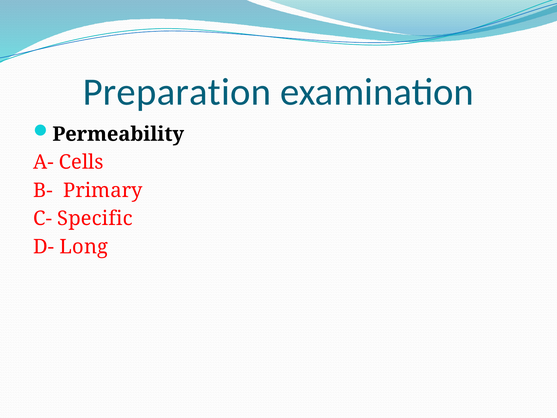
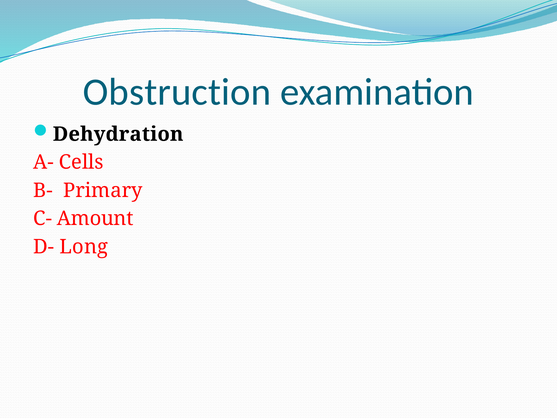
Preparation: Preparation -> Obstruction
Permeability: Permeability -> Dehydration
Specific: Specific -> Amount
